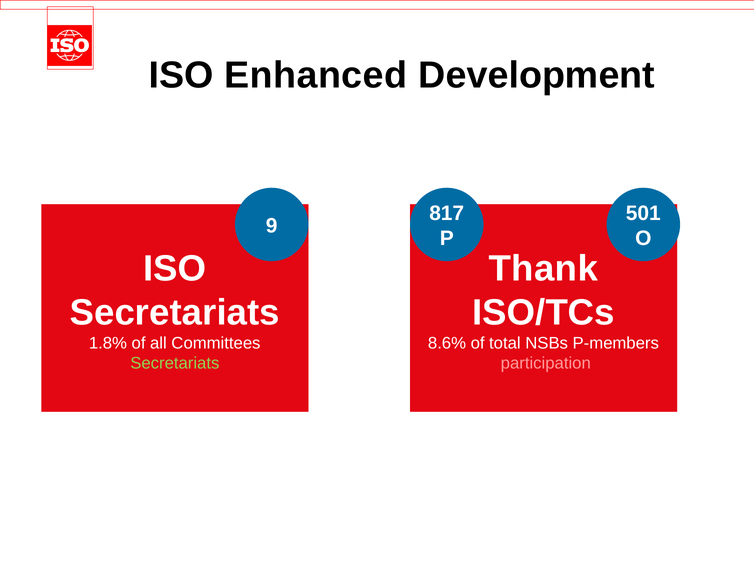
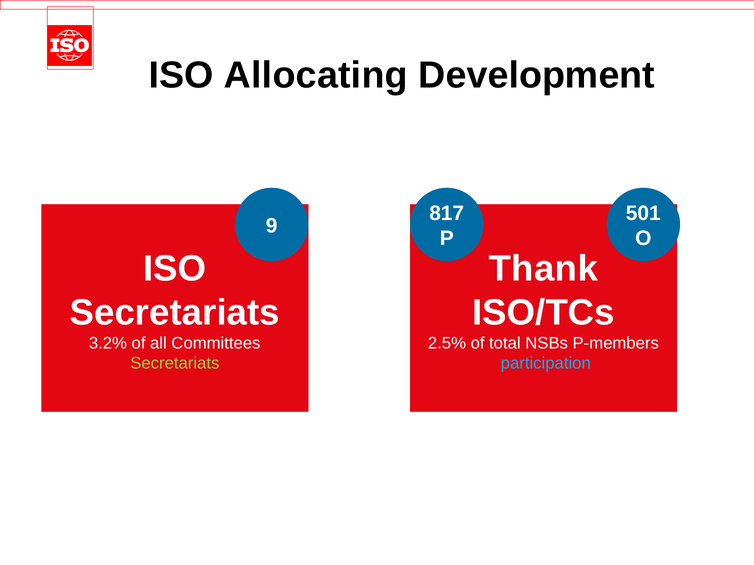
Enhanced: Enhanced -> Allocating
1.8%: 1.8% -> 3.2%
8.6%: 8.6% -> 2.5%
participation colour: pink -> light blue
